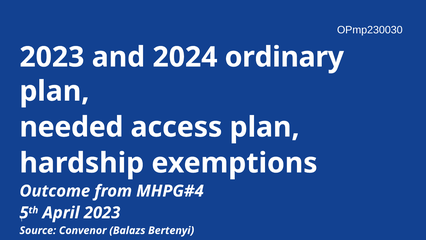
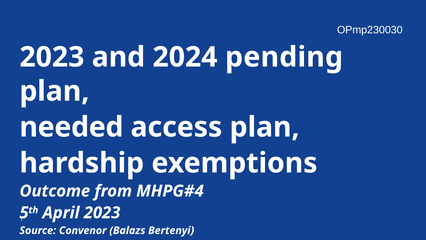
ordinary: ordinary -> pending
